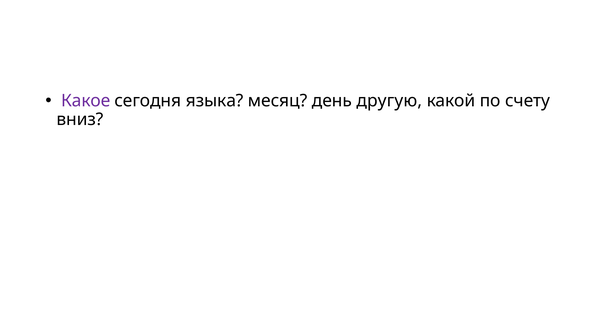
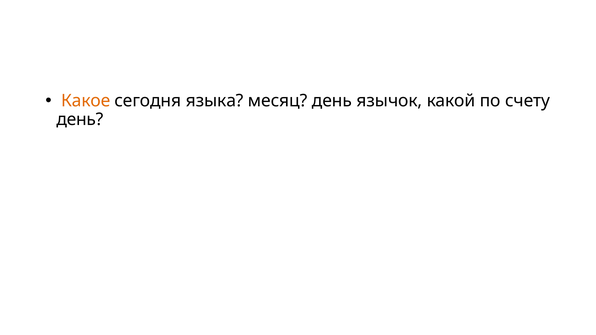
Какое colour: purple -> orange
другую: другую -> язычок
вниз at (80, 120): вниз -> день
